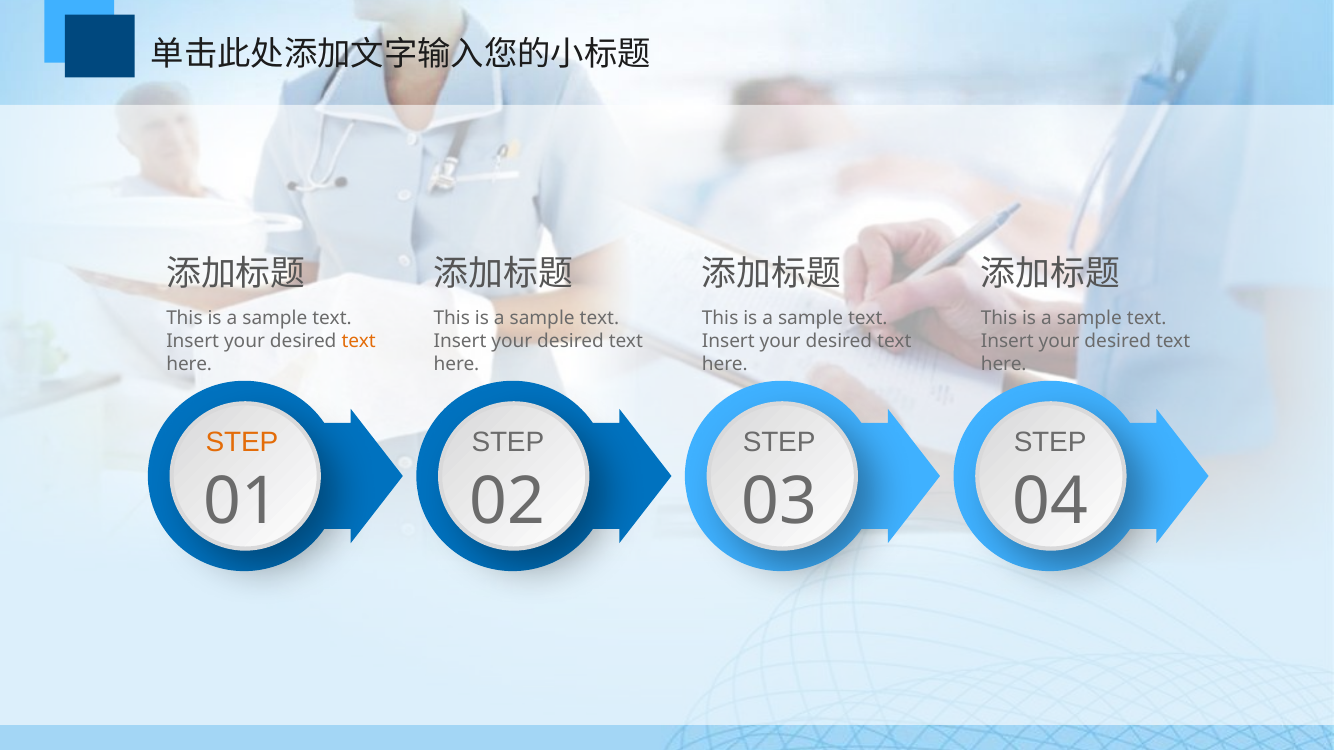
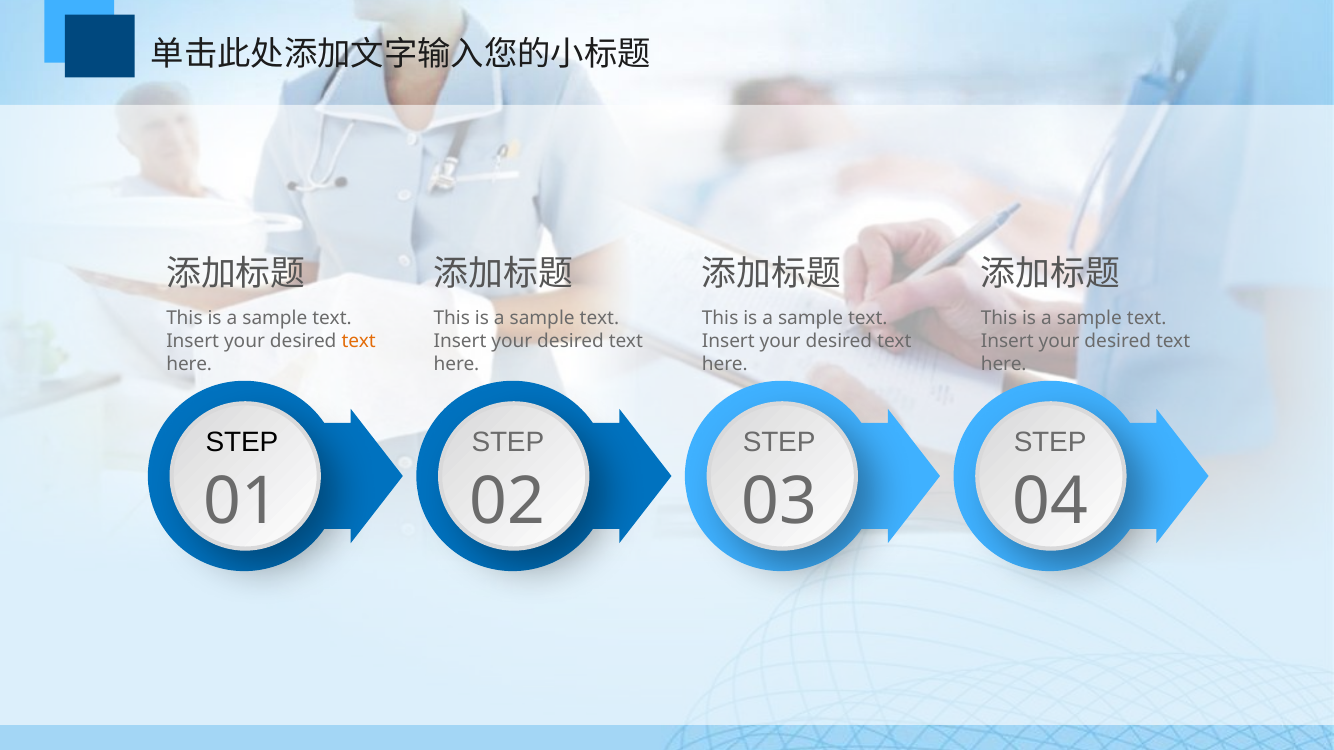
STEP at (242, 443) colour: orange -> black
